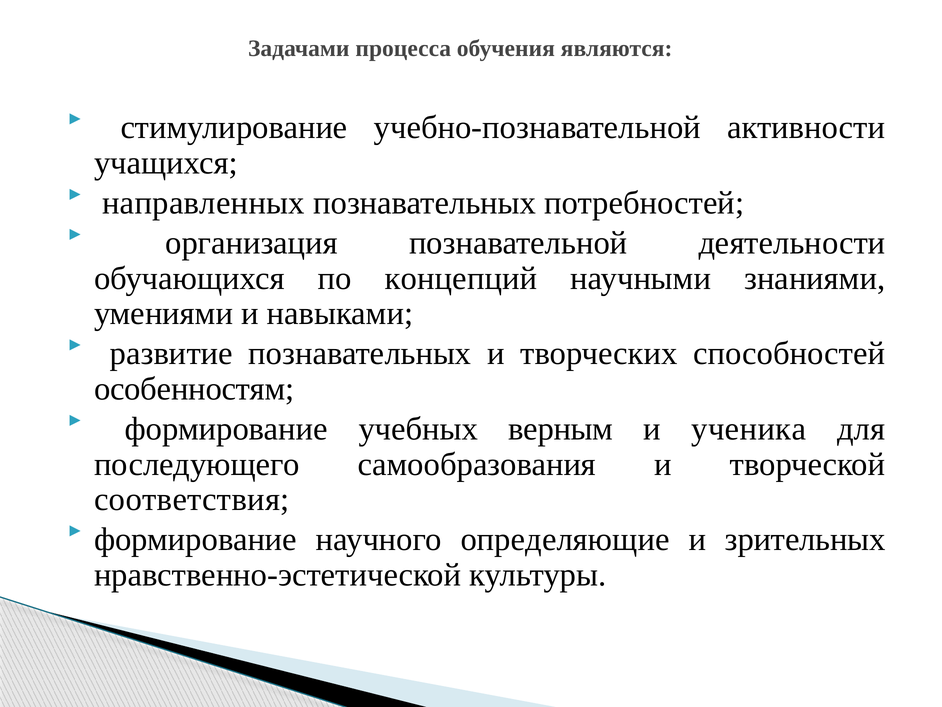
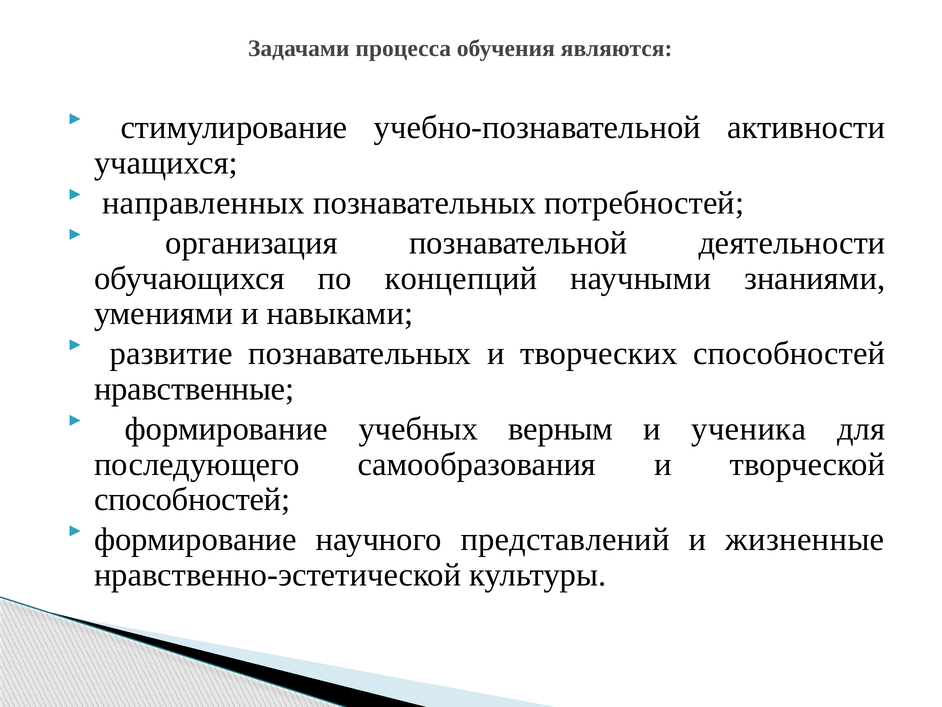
особенностям: особенностям -> нравственные
соответствия at (192, 499): соответствия -> способностей
определяющие: определяющие -> представлений
зрительных: зрительных -> жизненные
